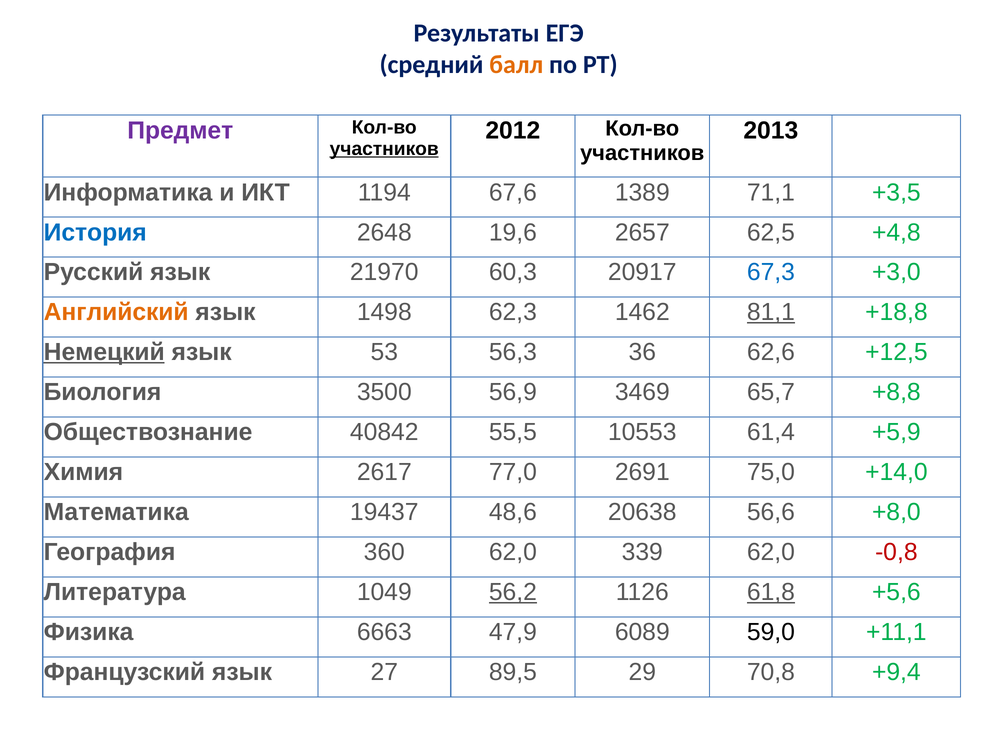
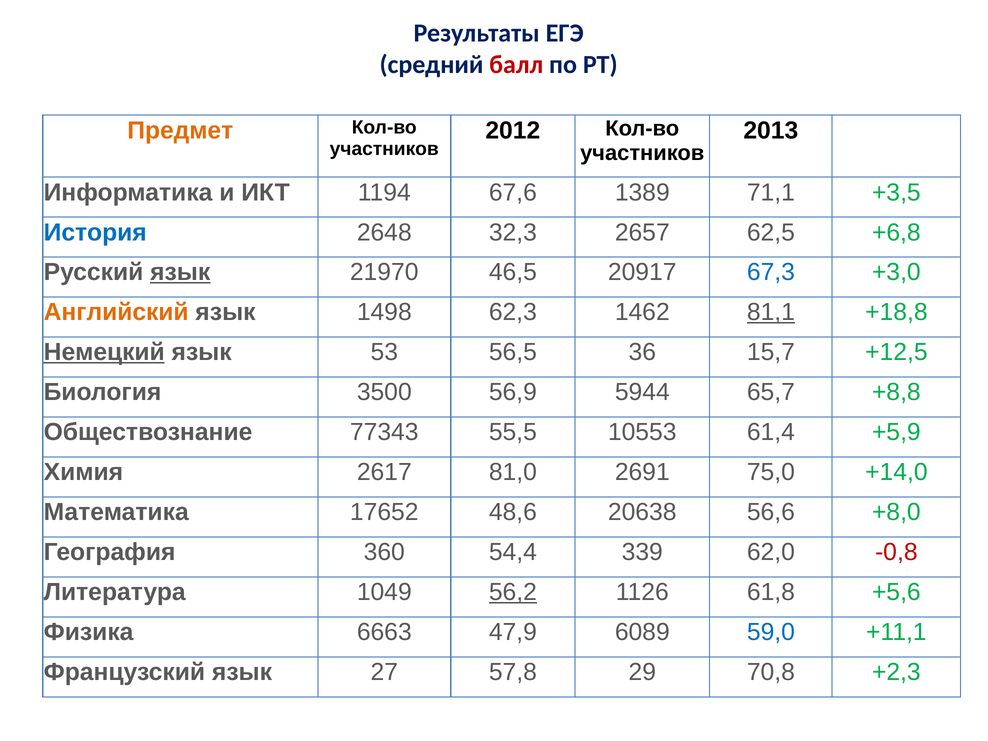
балл colour: orange -> red
Предмет colour: purple -> orange
участников at (384, 149) underline: present -> none
19,6: 19,6 -> 32,3
+4,8: +4,8 -> +6,8
язык at (180, 272) underline: none -> present
60,3: 60,3 -> 46,5
56,3: 56,3 -> 56,5
62,6: 62,6 -> 15,7
3469: 3469 -> 5944
40842: 40842 -> 77343
77,0: 77,0 -> 81,0
19437: 19437 -> 17652
360 62,0: 62,0 -> 54,4
61,8 underline: present -> none
59,0 colour: black -> blue
89,5: 89,5 -> 57,8
+9,4: +9,4 -> +2,3
